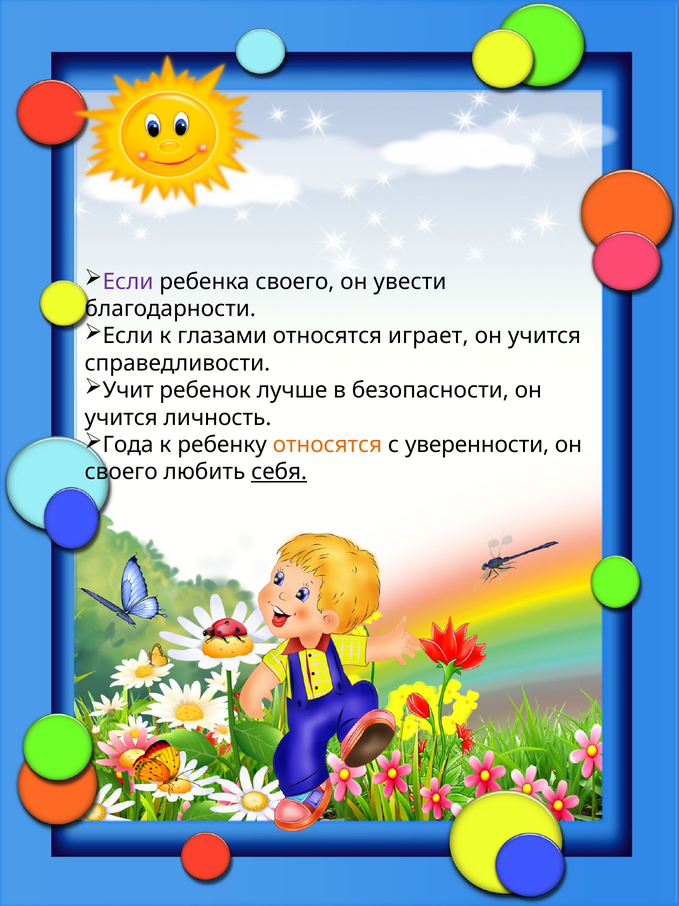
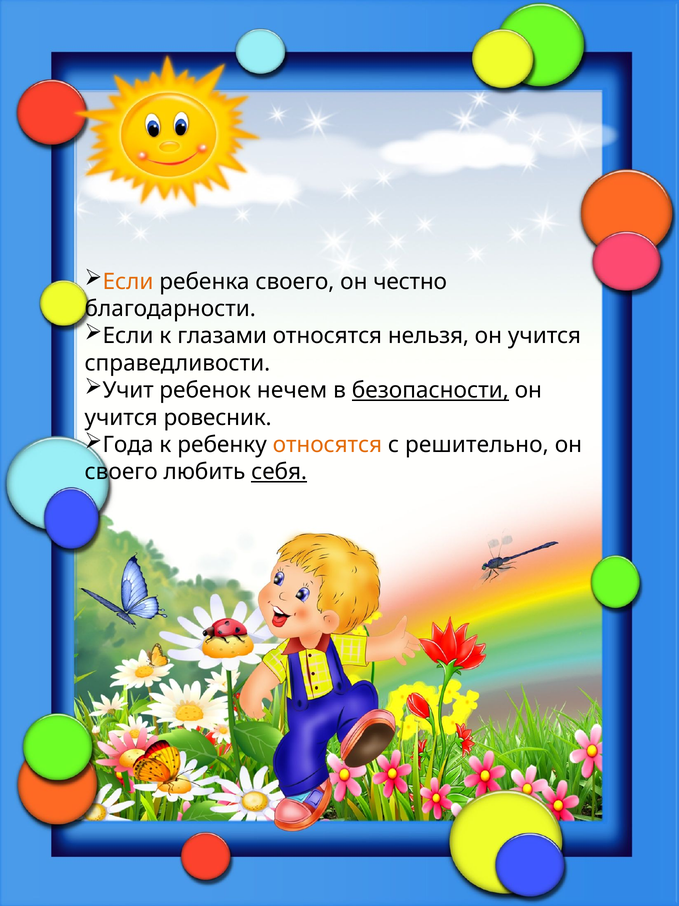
Если at (128, 281) colour: purple -> orange
увести: увести -> честно
играет: играет -> нельзя
лучше: лучше -> нечем
безопасности underline: none -> present
личность: личность -> ровесник
уверенности: уверенности -> решительно
